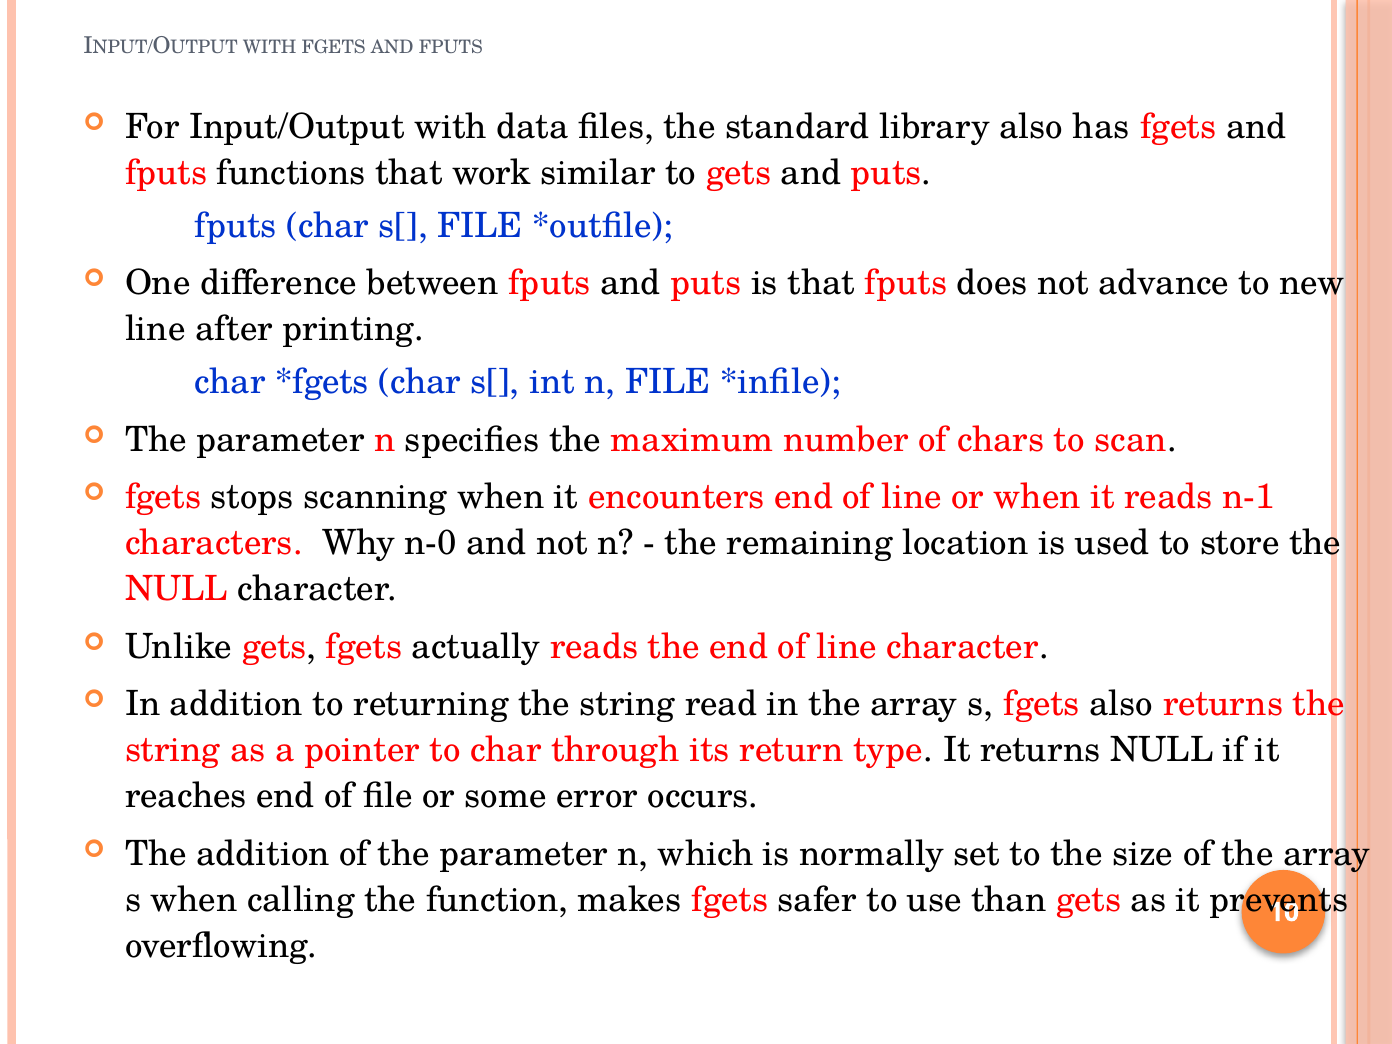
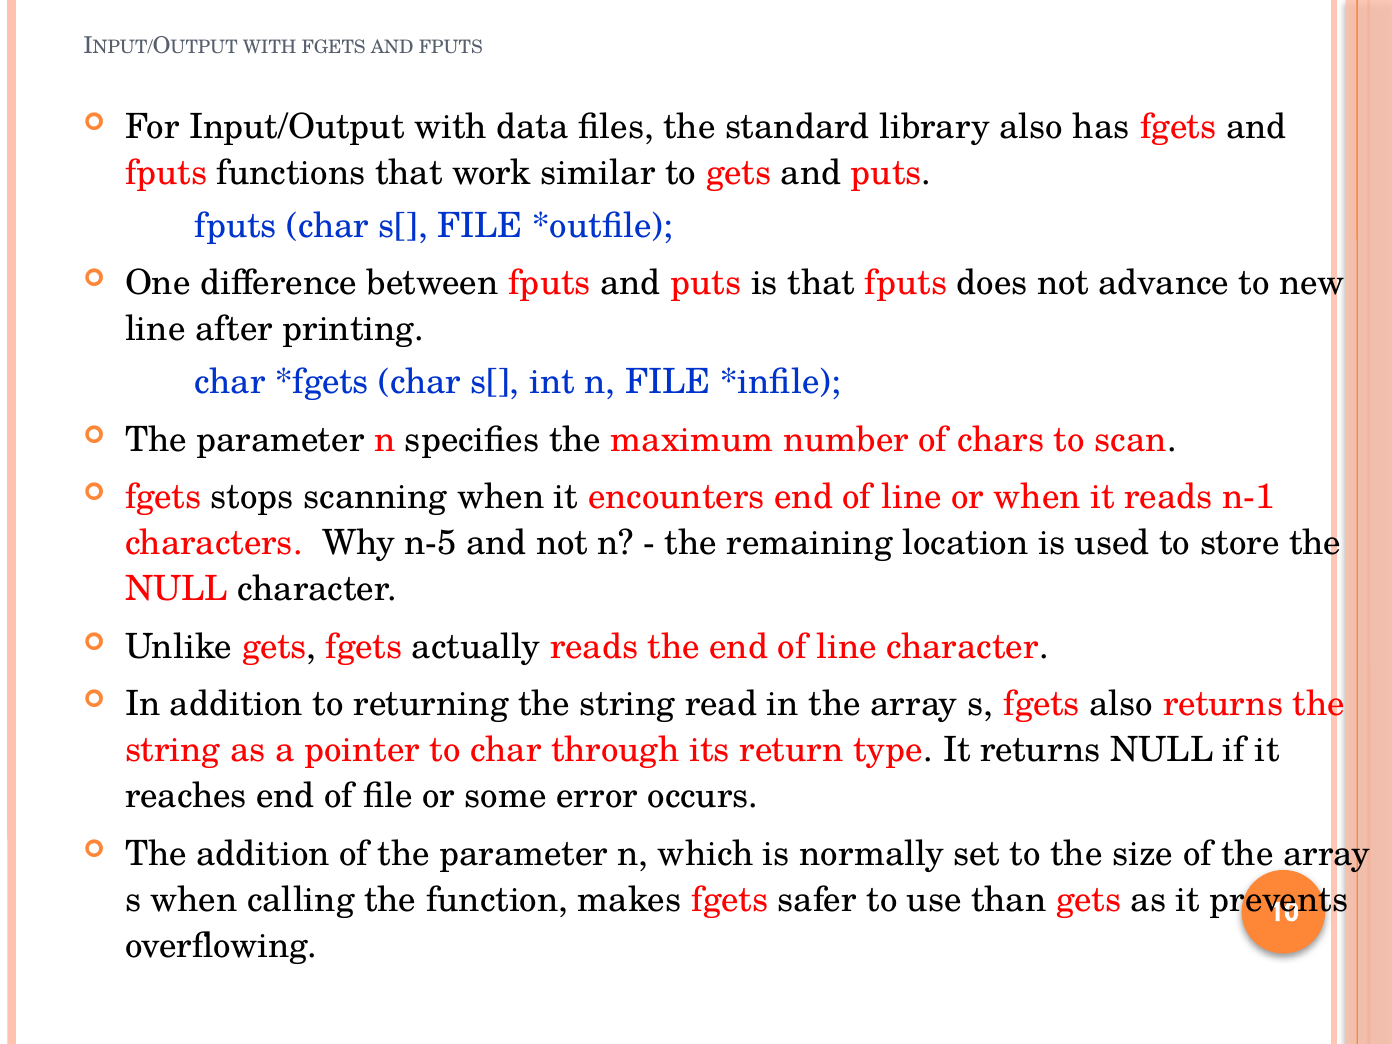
n-0: n-0 -> n-5
